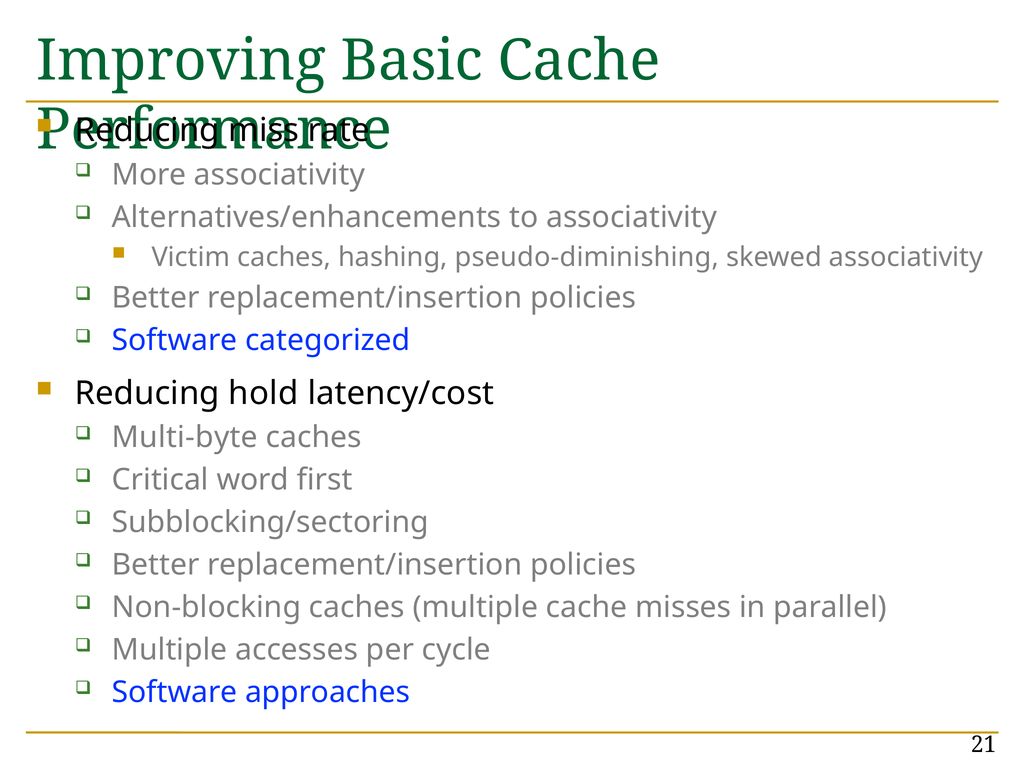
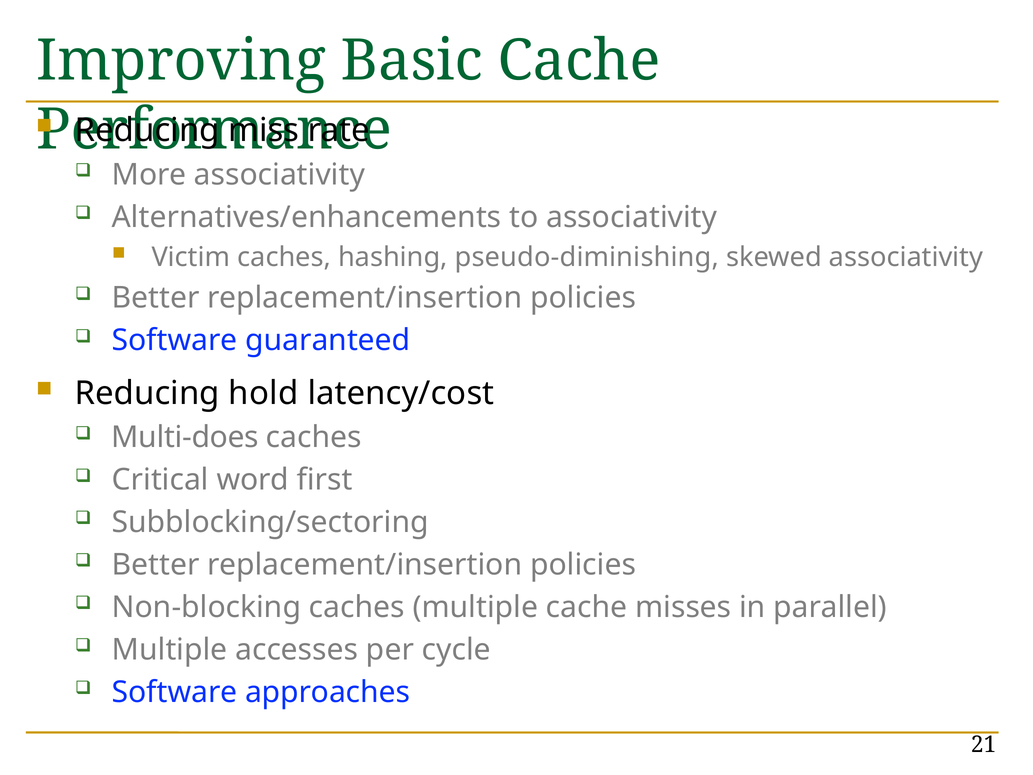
categorized: categorized -> guaranteed
Multi-byte: Multi-byte -> Multi-does
